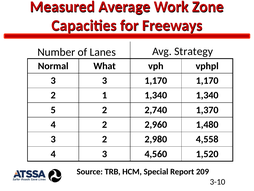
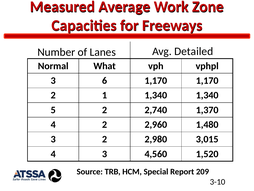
Strategy: Strategy -> Detailed
3 3: 3 -> 6
4,558: 4,558 -> 3,015
